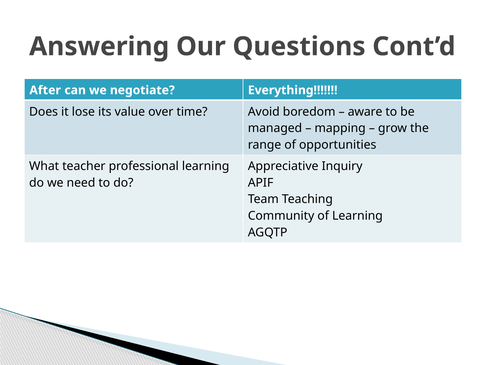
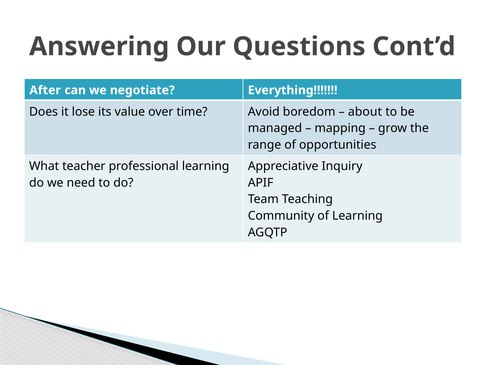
aware: aware -> about
